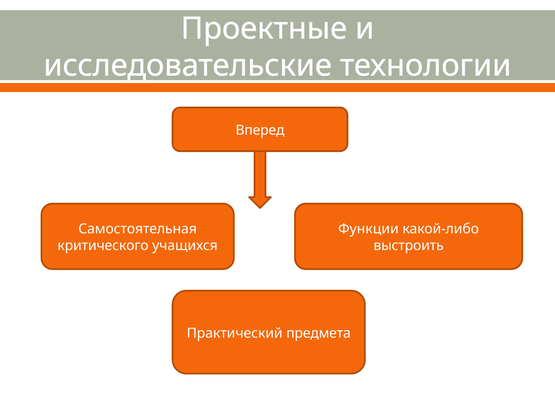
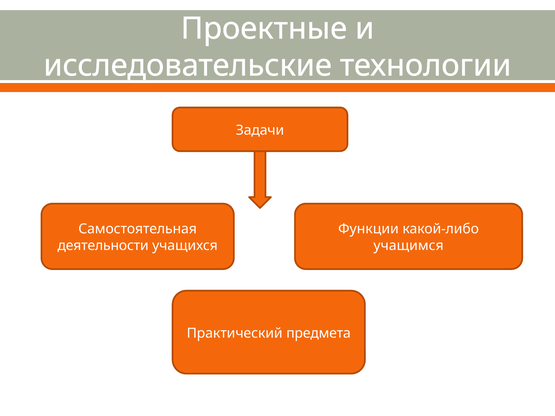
Вперед: Вперед -> Задачи
критического: критического -> деятельности
выстроить: выстроить -> учащимся
